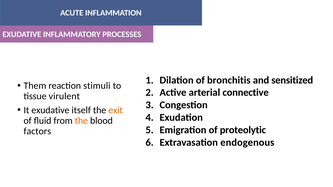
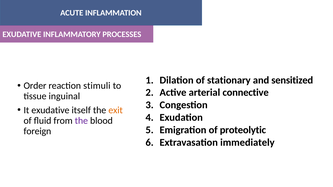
bronchitis: bronchitis -> stationary
Them: Them -> Order
virulent: virulent -> inguinal
the at (81, 121) colour: orange -> purple
factors: factors -> foreign
endogenous: endogenous -> immediately
